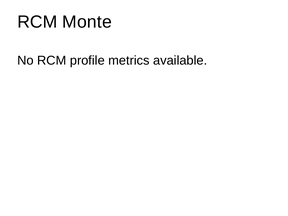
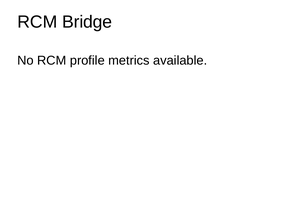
Monte: Monte -> Bridge
